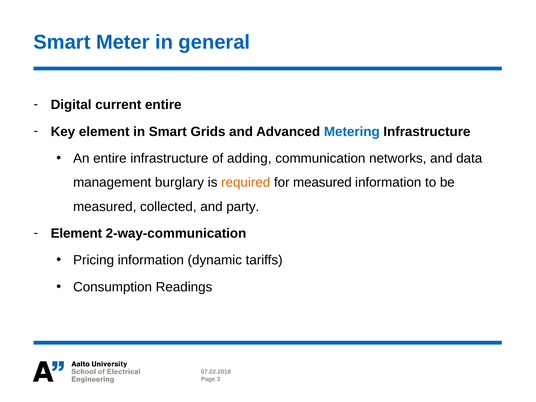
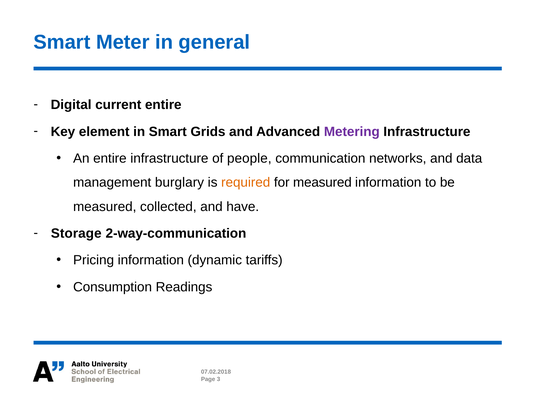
Metering colour: blue -> purple
adding: adding -> people
party: party -> have
Element at (76, 233): Element -> Storage
